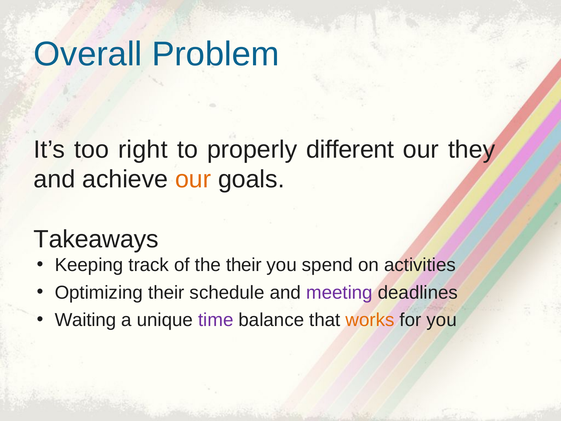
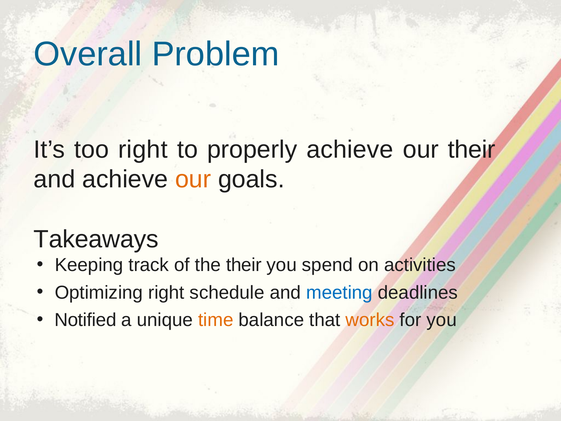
properly different: different -> achieve
our they: they -> their
Optimizing their: their -> right
meeting colour: purple -> blue
Waiting: Waiting -> Notified
time colour: purple -> orange
